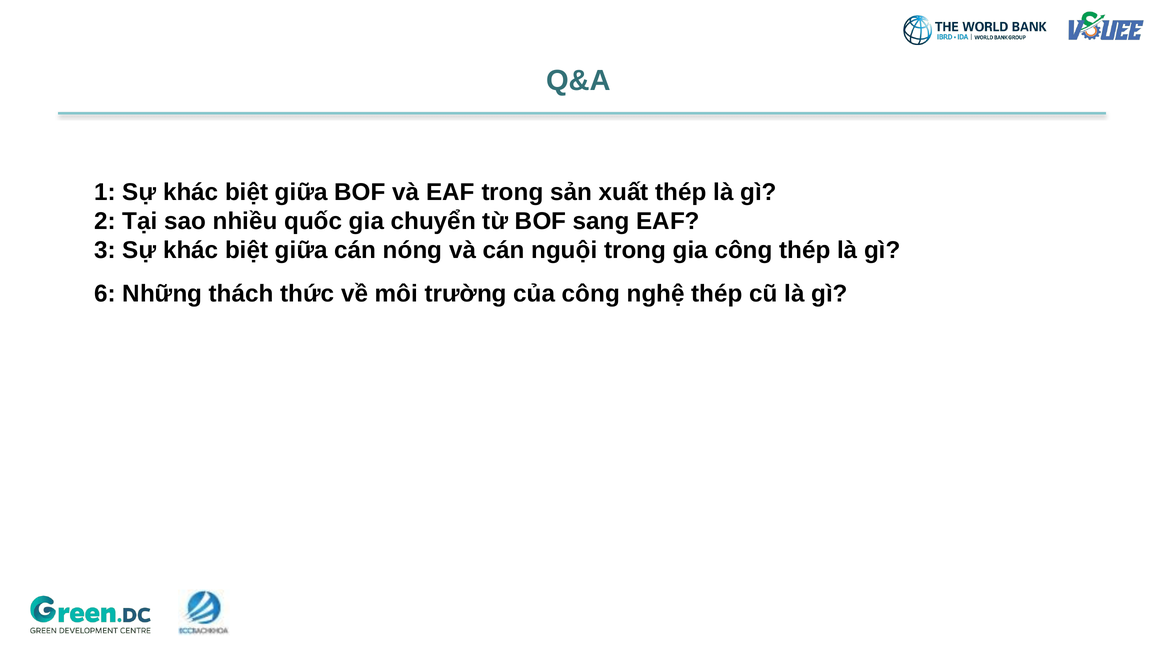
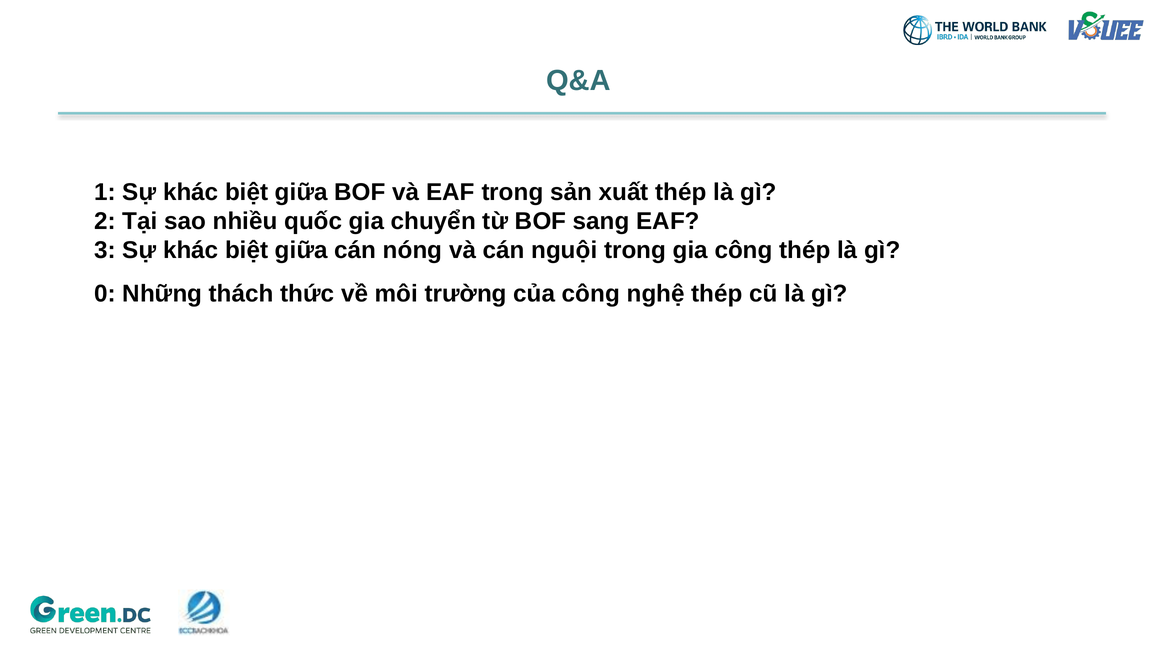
6: 6 -> 0
